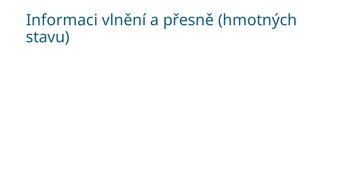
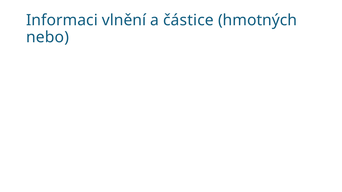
přesně: přesně -> částice
stavu: stavu -> nebo
